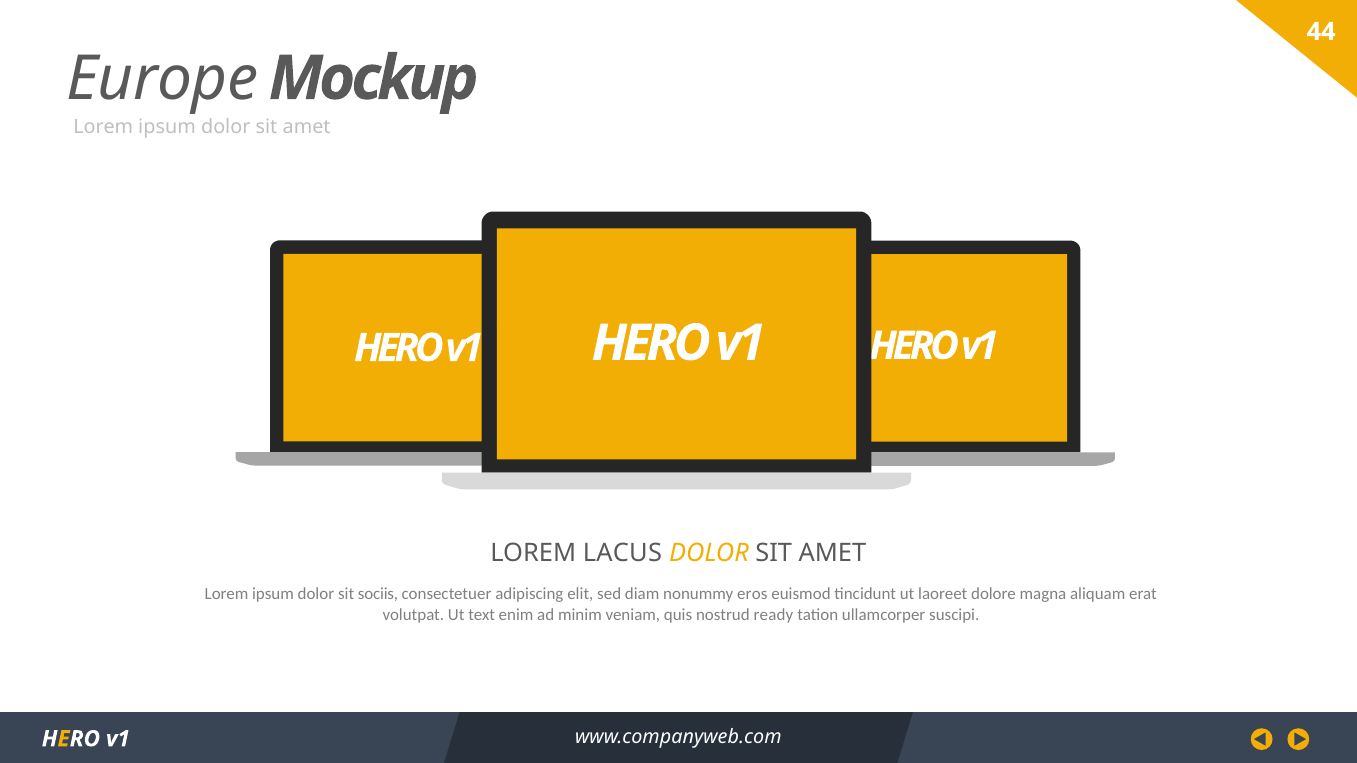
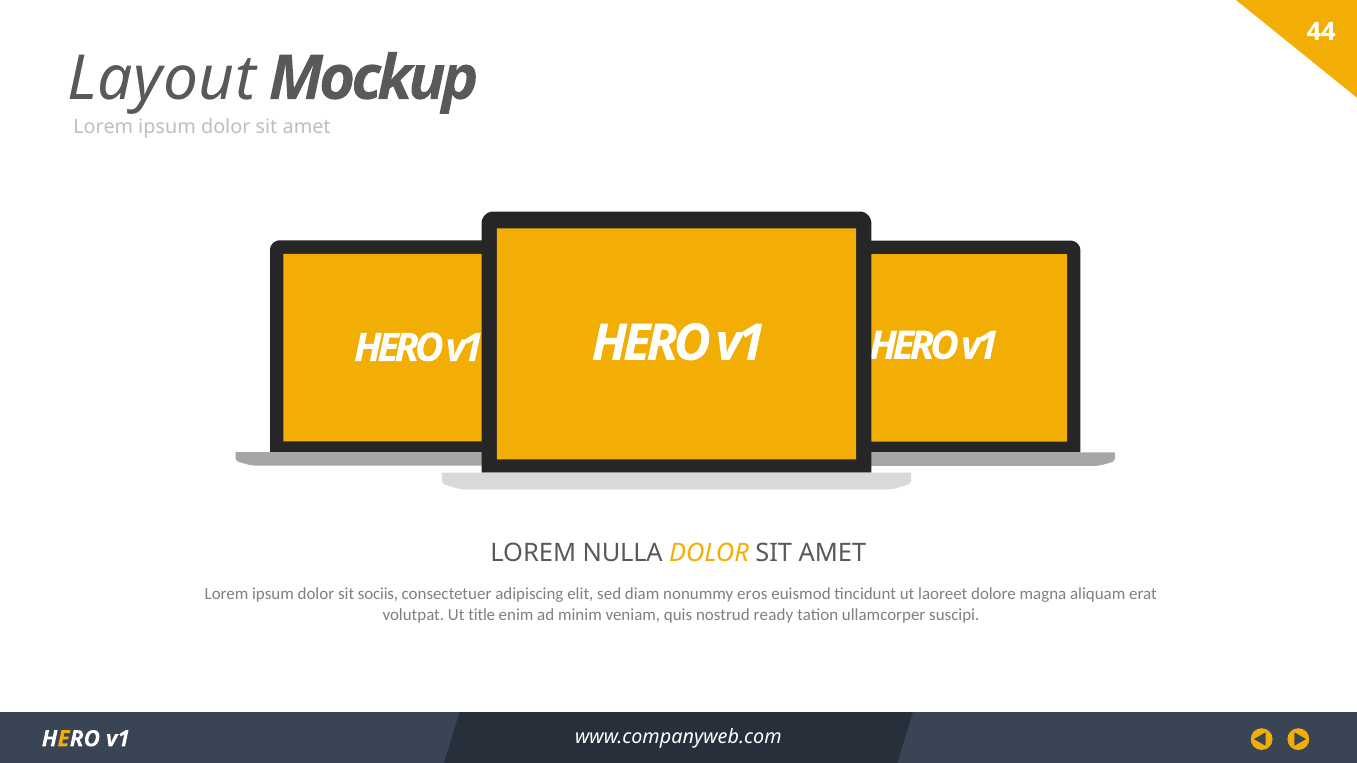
Europe: Europe -> Layout
LACUS: LACUS -> NULLA
text: text -> title
